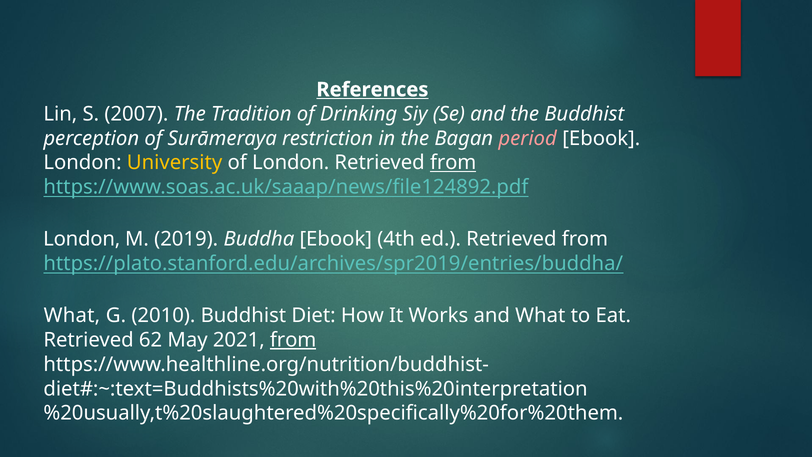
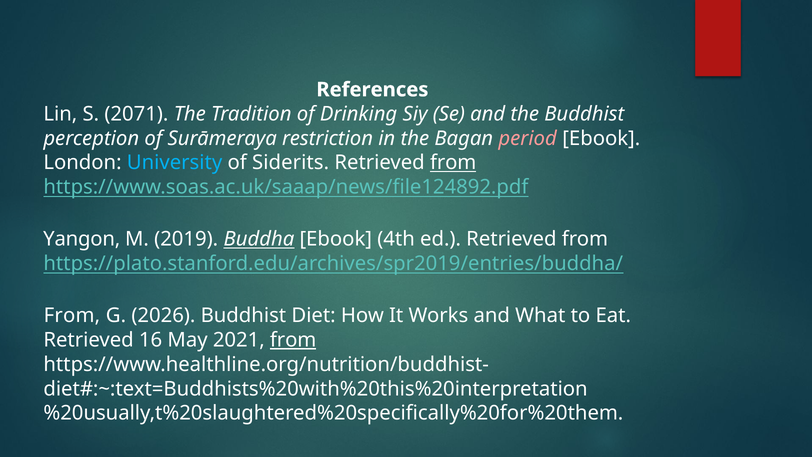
References underline: present -> none
2007: 2007 -> 2071
University colour: yellow -> light blue
of London: London -> Siderits
London at (82, 239): London -> Yangon
Buddha underline: none -> present
What at (72, 316): What -> From
2010: 2010 -> 2026
62: 62 -> 16
